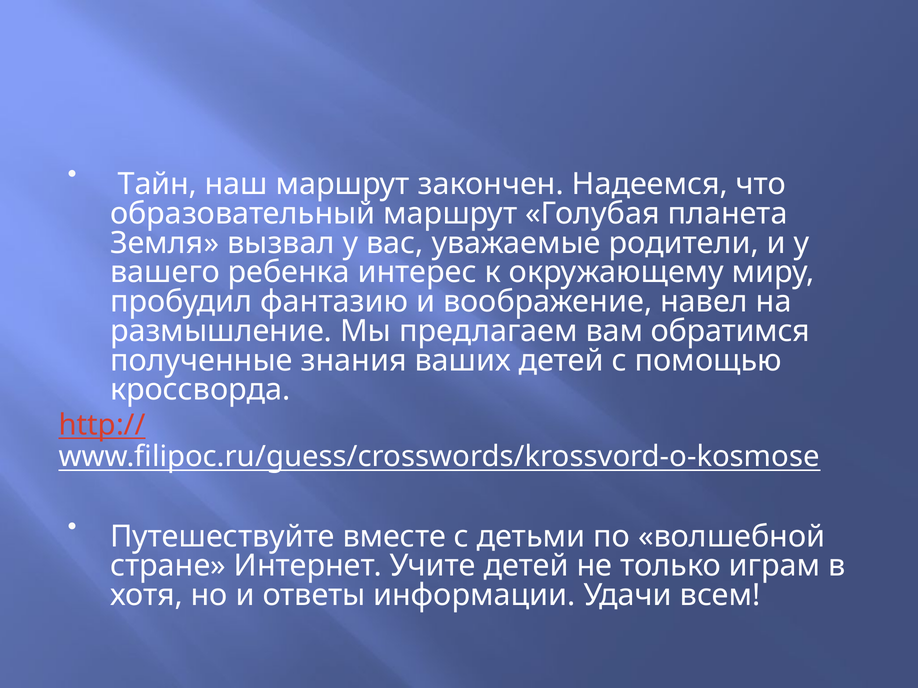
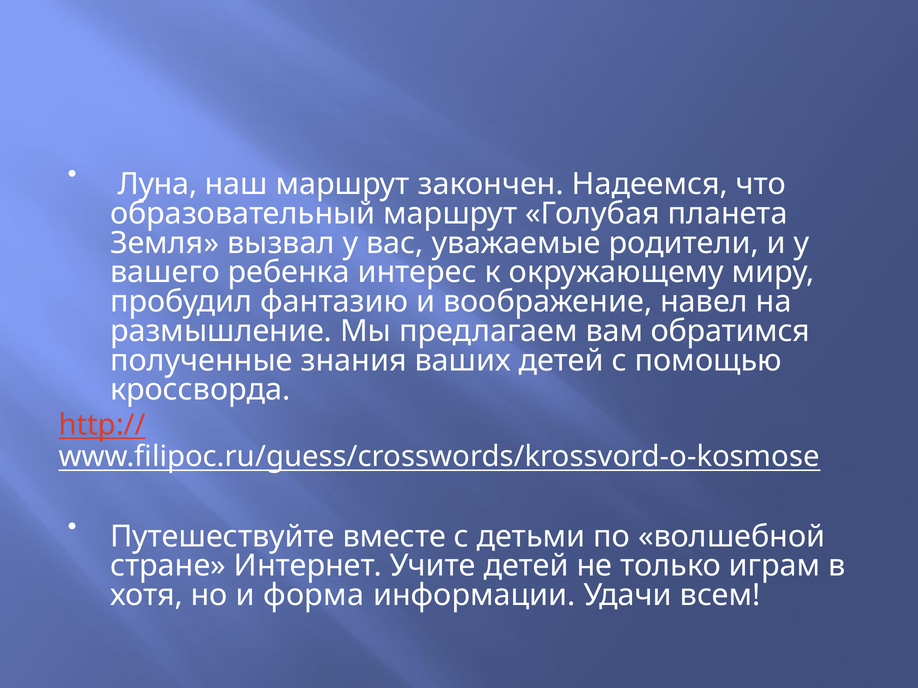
Тайн: Тайн -> Луна
ответы: ответы -> форма
